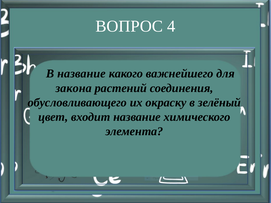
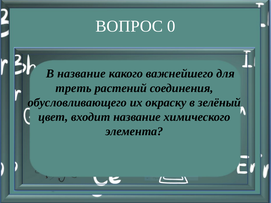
4: 4 -> 0
закона: закона -> треть
